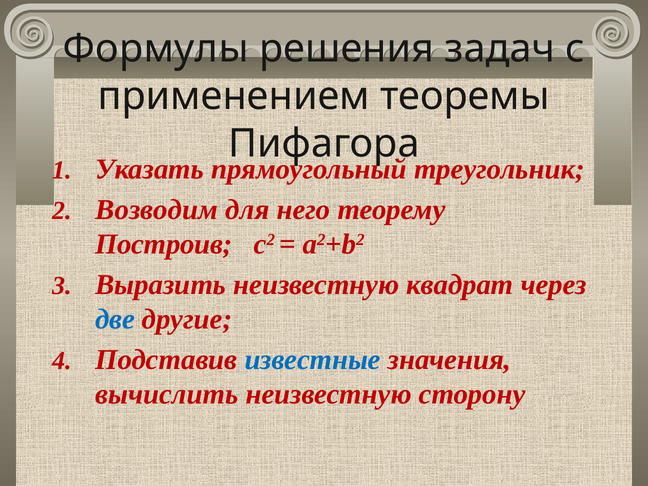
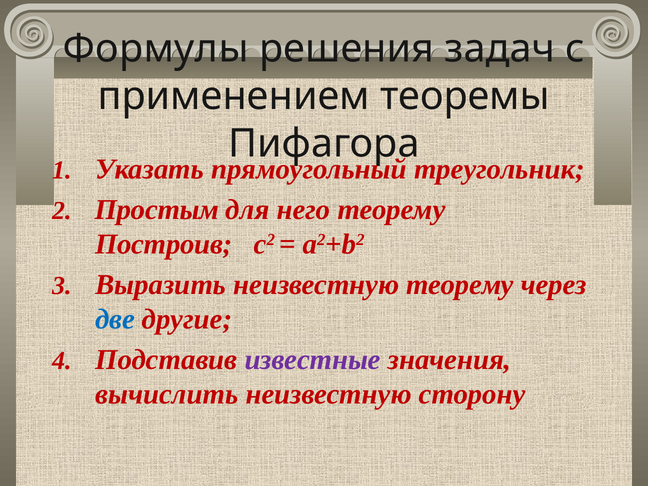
Возводим: Возводим -> Простым
неизвестную квадрат: квадрат -> теорему
известные colour: blue -> purple
